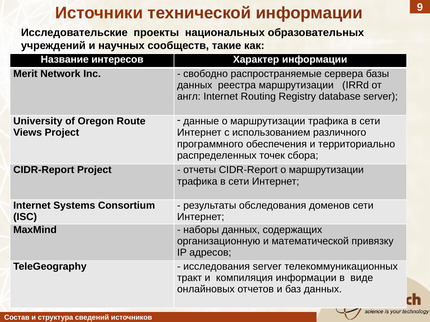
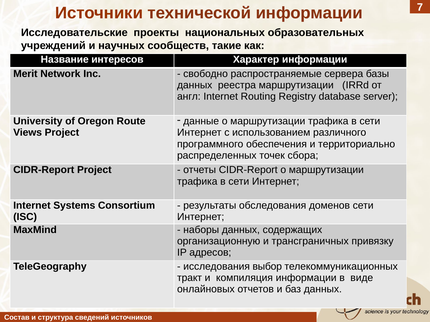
9: 9 -> 7
математической: математической -> трансграничных
исследования server: server -> выбор
